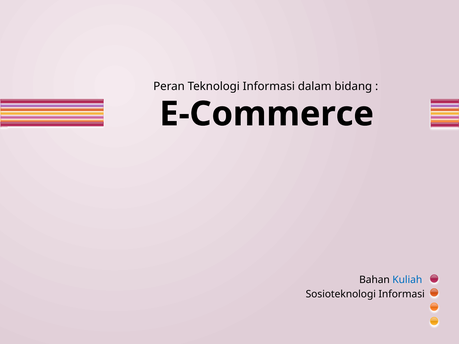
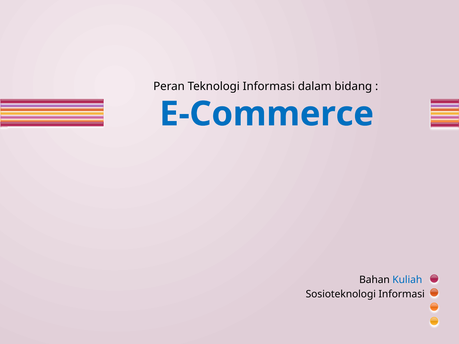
E-Commerce colour: black -> blue
